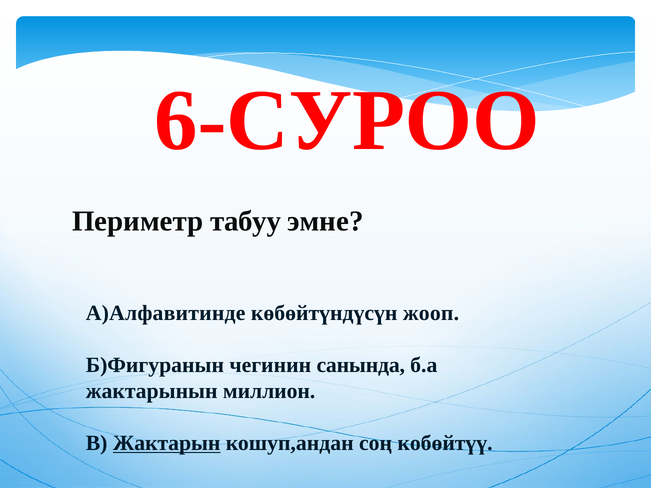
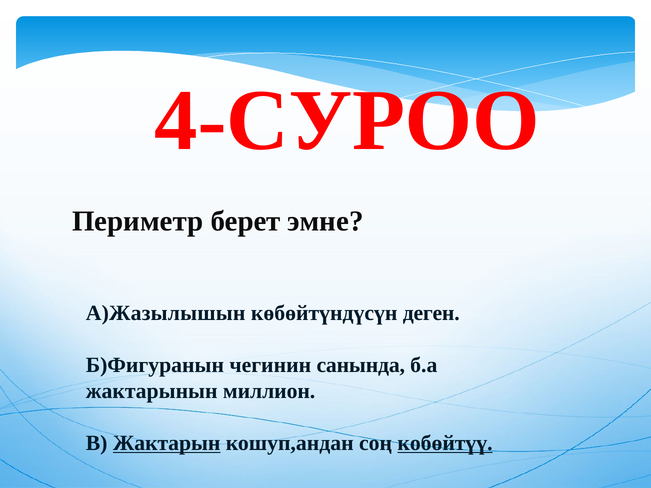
6-СУРОО: 6-СУРОО -> 4-СУРОО
табуу: табуу -> берет
А)Алфавитинде: А)Алфавитинде -> А)Жазылышын
жооп: жооп -> деген
кобөйтүү underline: none -> present
